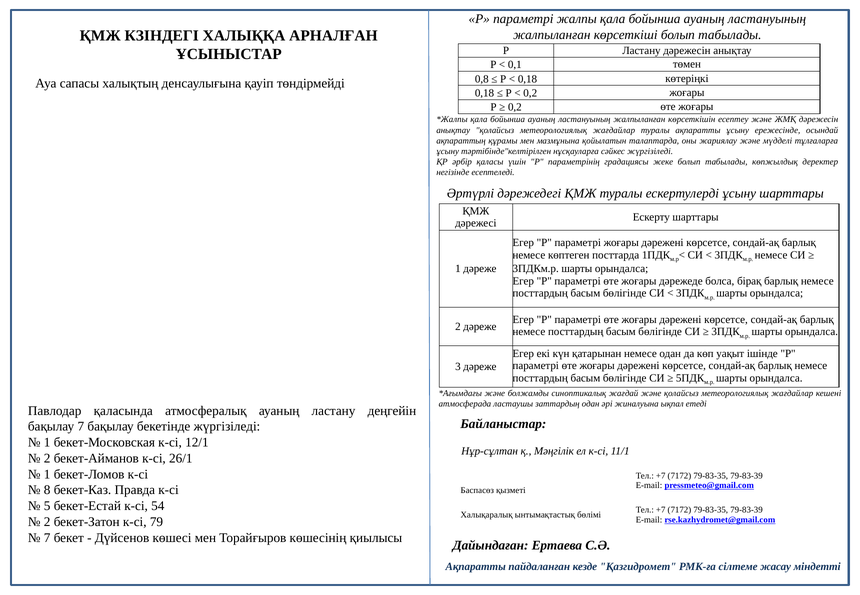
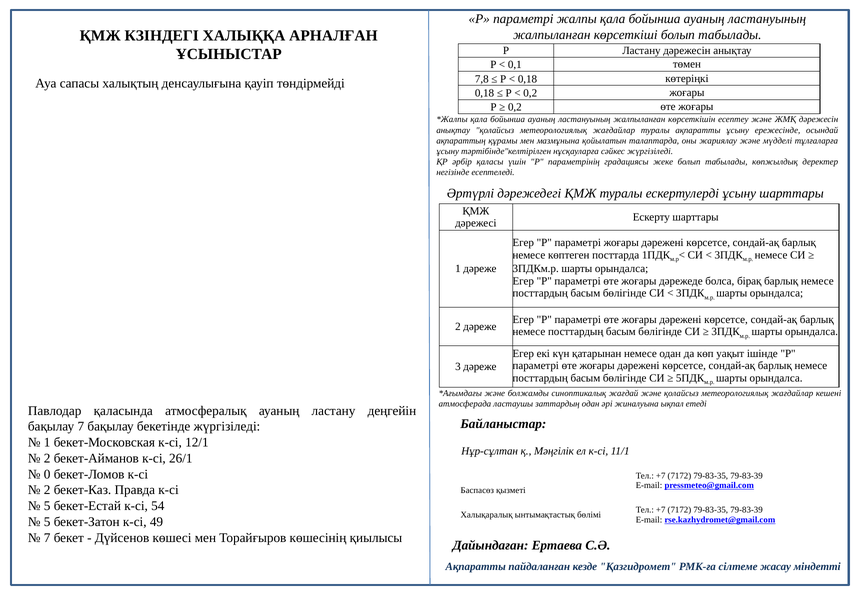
0,8: 0,8 -> 7,8
1 at (47, 475): 1 -> 0
8 at (47, 490): 8 -> 2
2 at (47, 522): 2 -> 5
79: 79 -> 49
